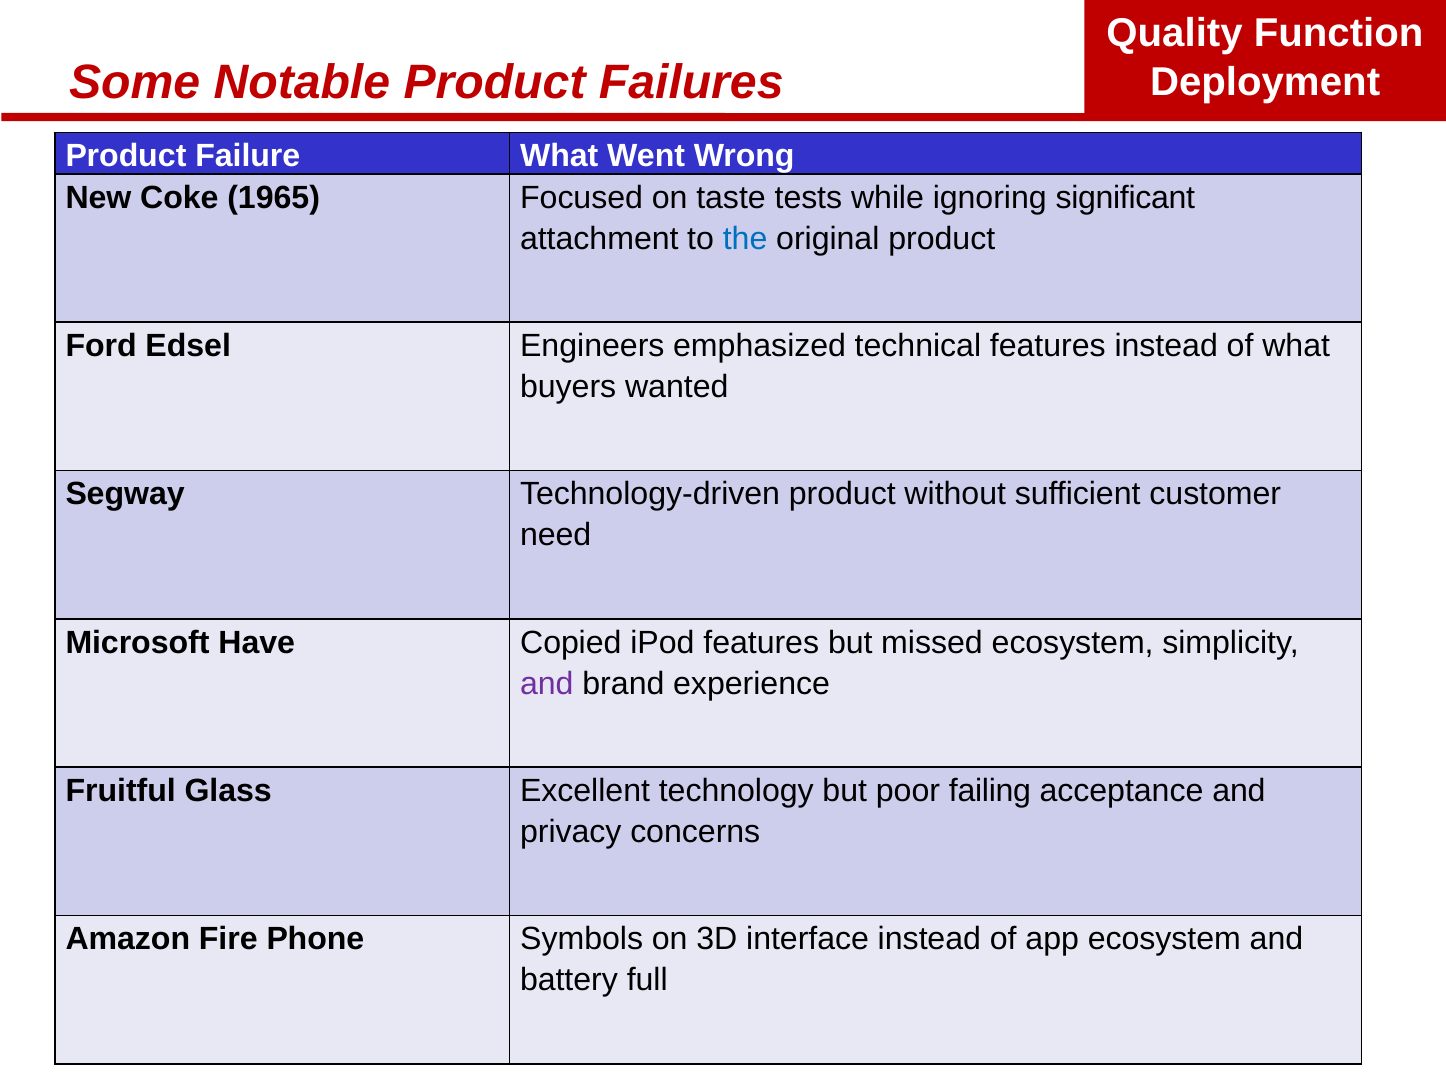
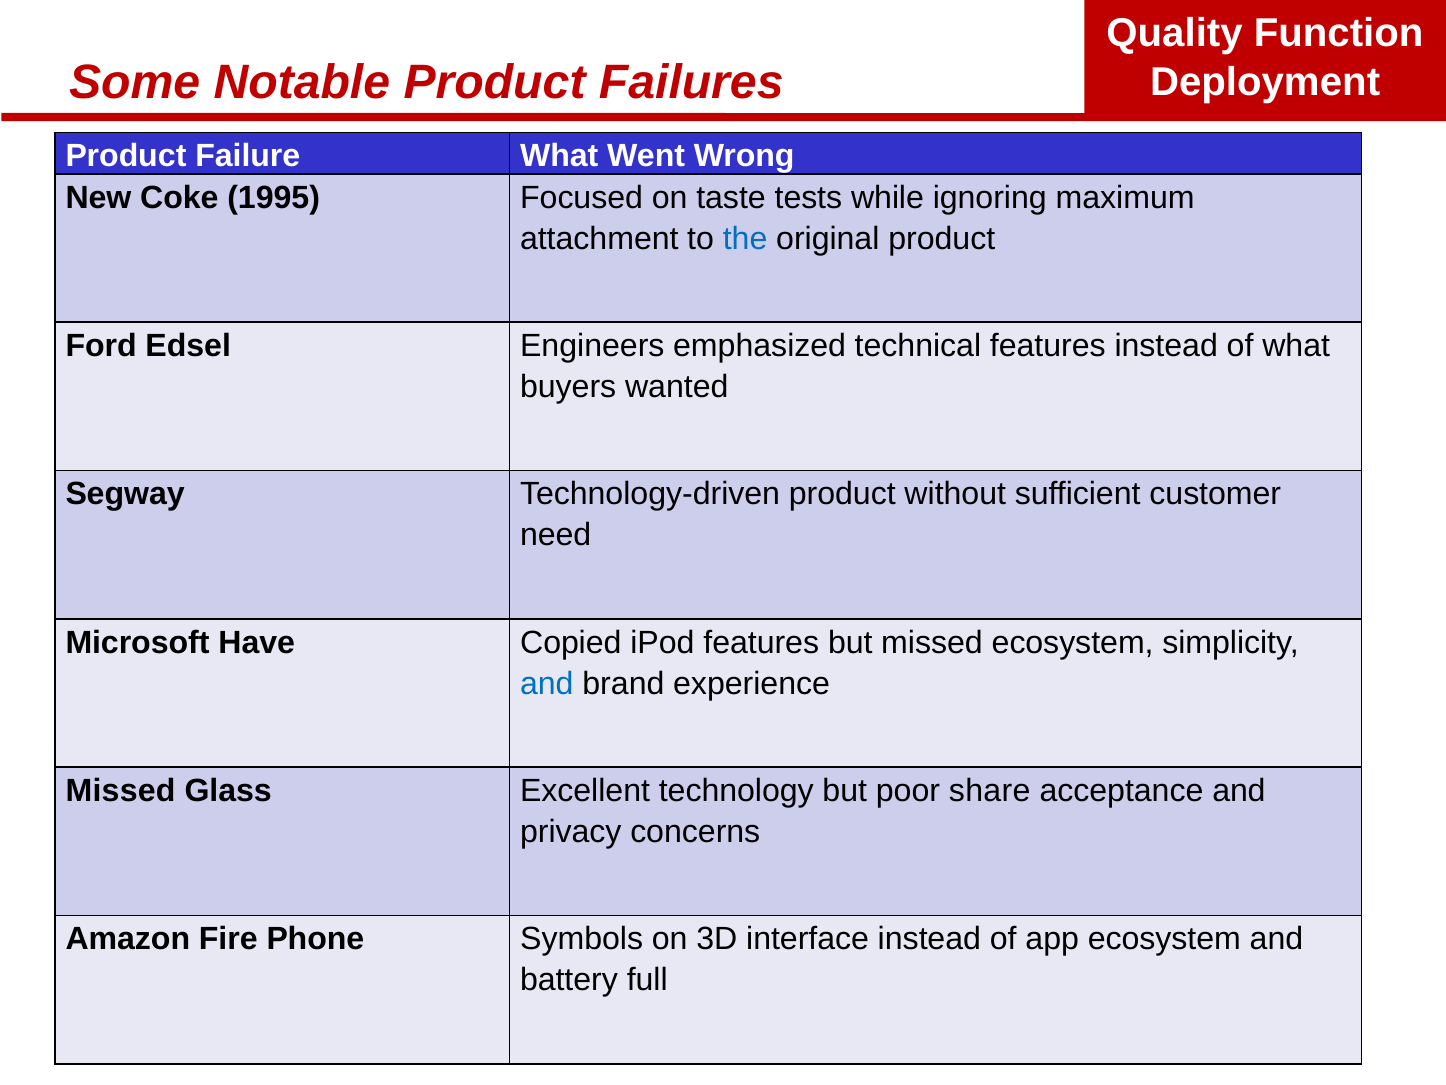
1965: 1965 -> 1995
significant: significant -> maximum
and at (547, 683) colour: purple -> blue
Fruitful at (121, 791): Fruitful -> Missed
failing: failing -> share
